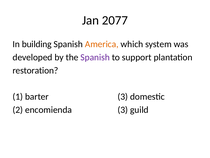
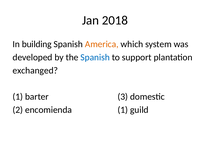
2077: 2077 -> 2018
Spanish at (95, 57) colour: purple -> blue
restoration: restoration -> exchanged
encomienda 3: 3 -> 1
